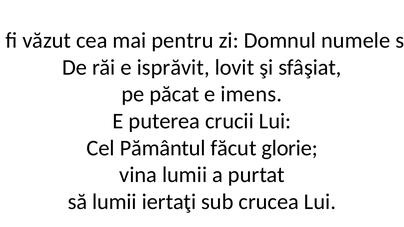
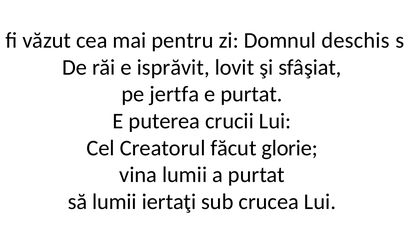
numele: numele -> deschis
păcat: păcat -> jertfa
e imens: imens -> purtat
Pământul: Pământul -> Creatorul
